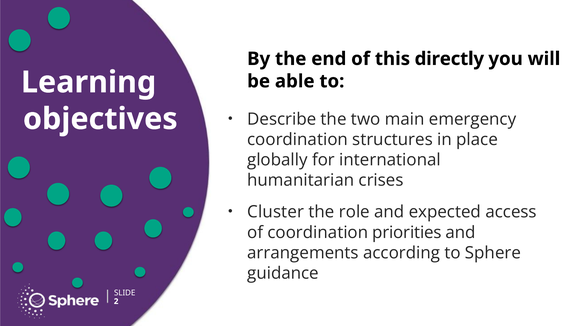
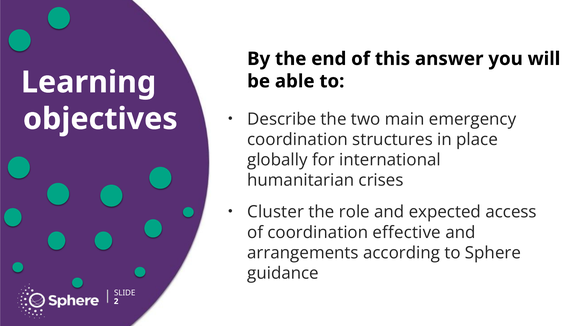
directly: directly -> answer
priorities: priorities -> effective
